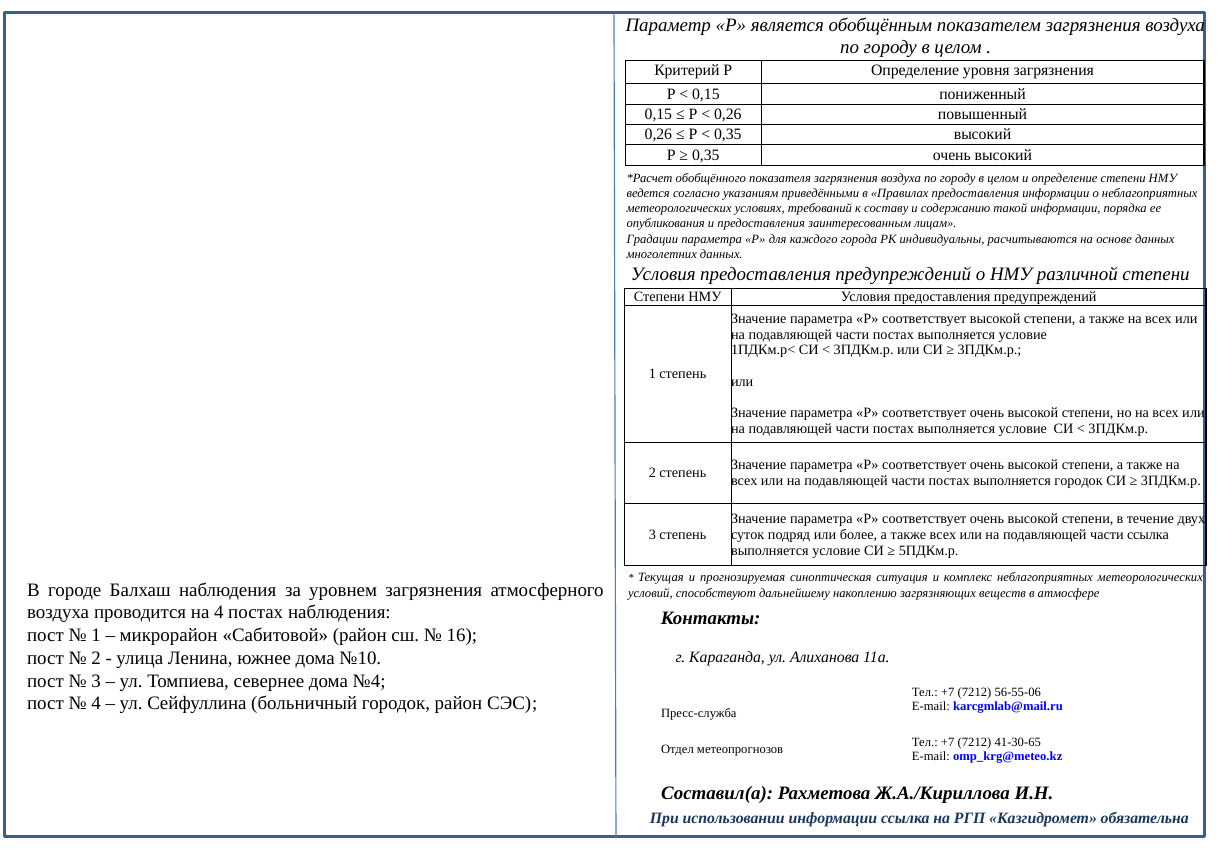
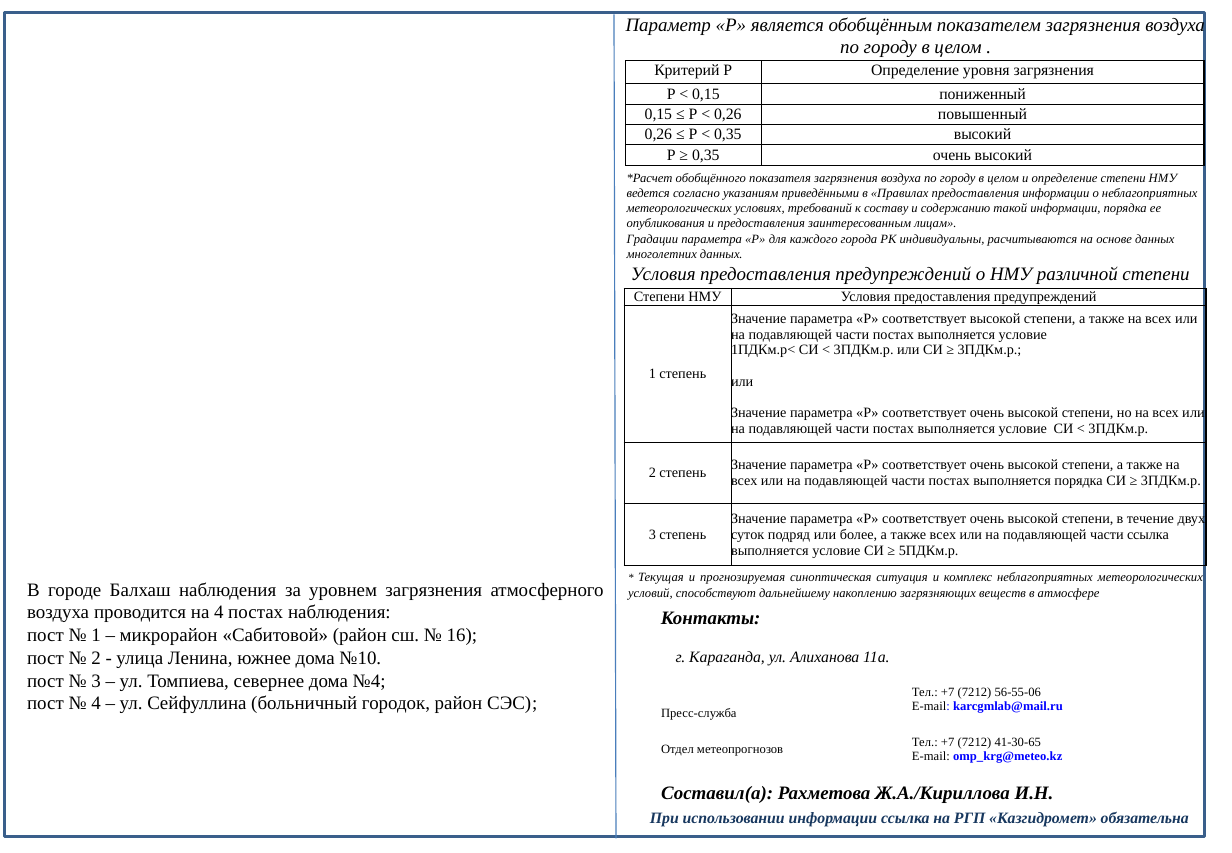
выполняется городок: городок -> порядка
